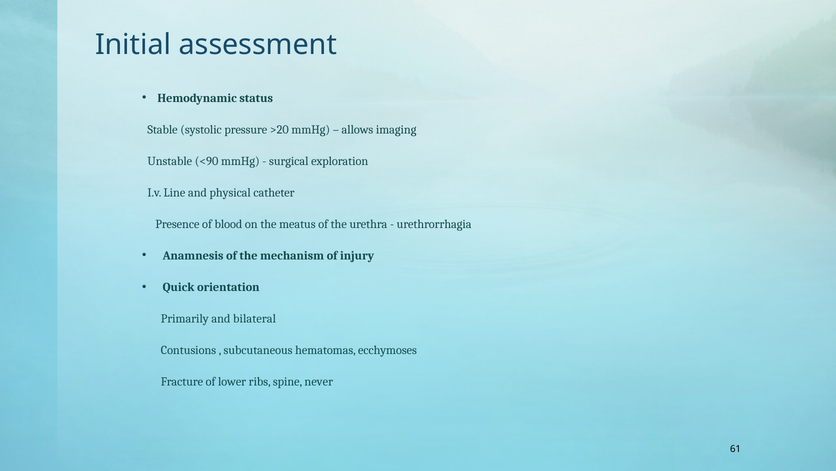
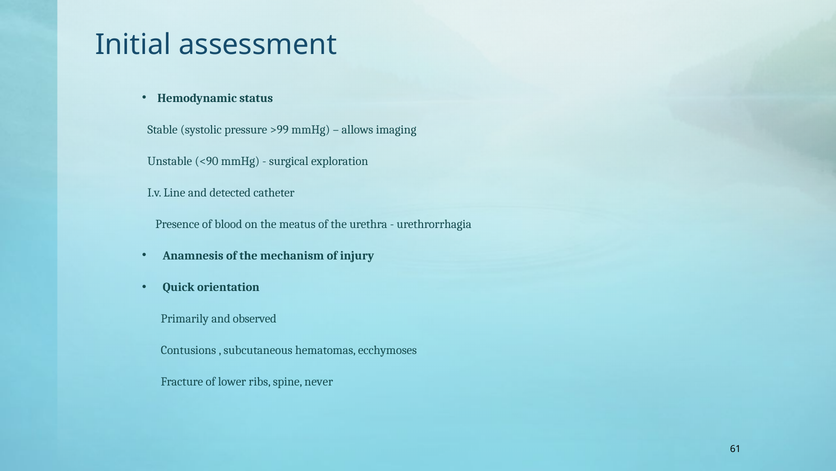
>20: >20 -> >99
physical: physical -> detected
bilateral: bilateral -> observed
